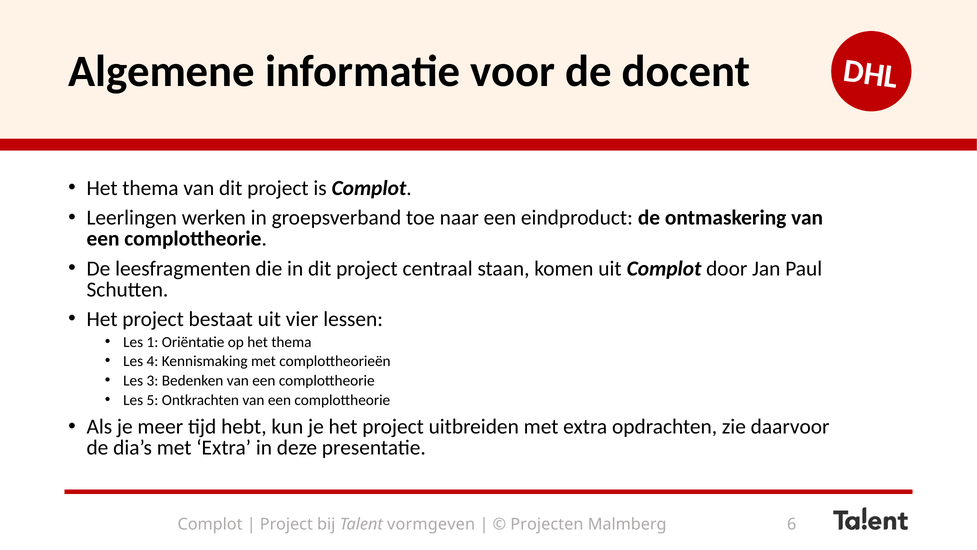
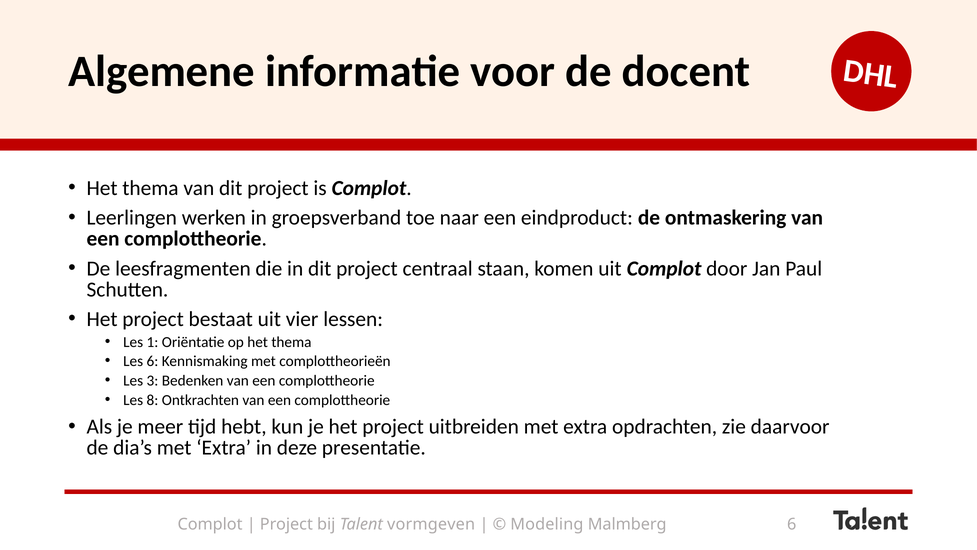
Les 4: 4 -> 6
5: 5 -> 8
Projecten: Projecten -> Modeling
